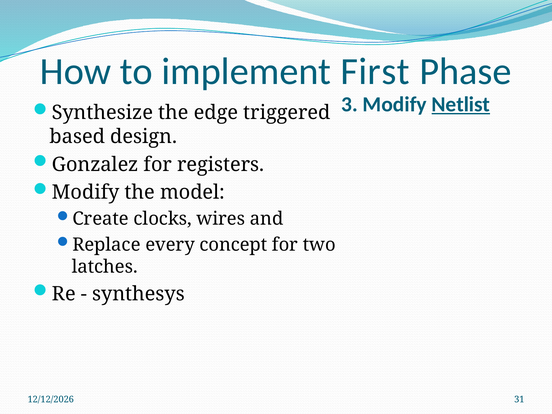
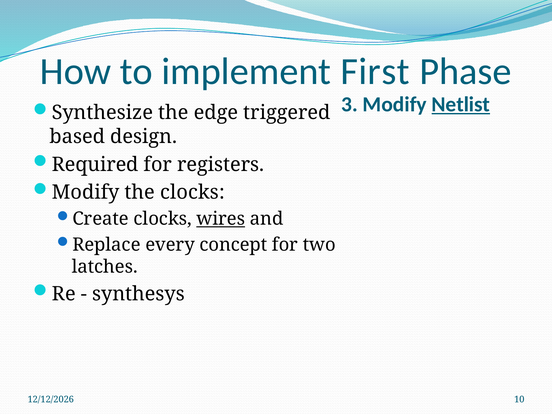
Gonzalez: Gonzalez -> Required
the model: model -> clocks
wires underline: none -> present
31: 31 -> 10
